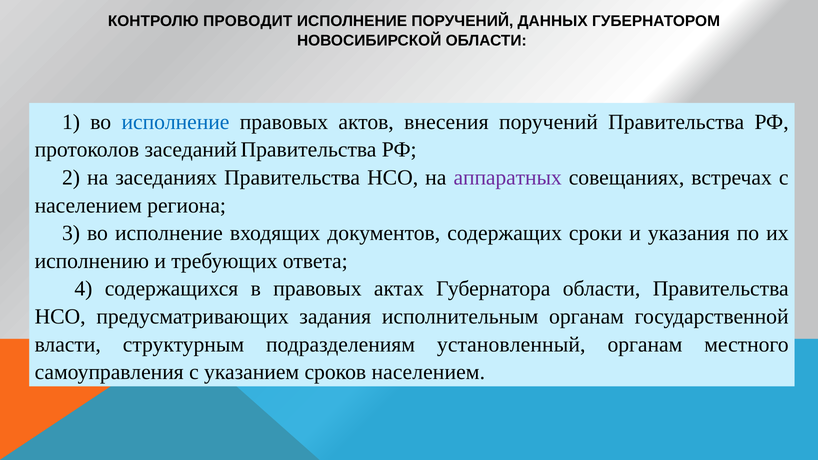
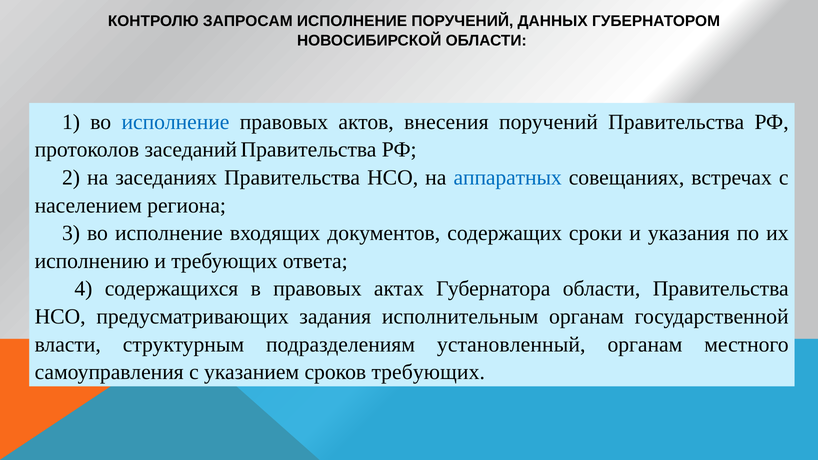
ПРОВОДИТ: ПРОВОДИТ -> ЗАПРОСАМ
аппаратных colour: purple -> blue
сроков населением: населением -> требующих
